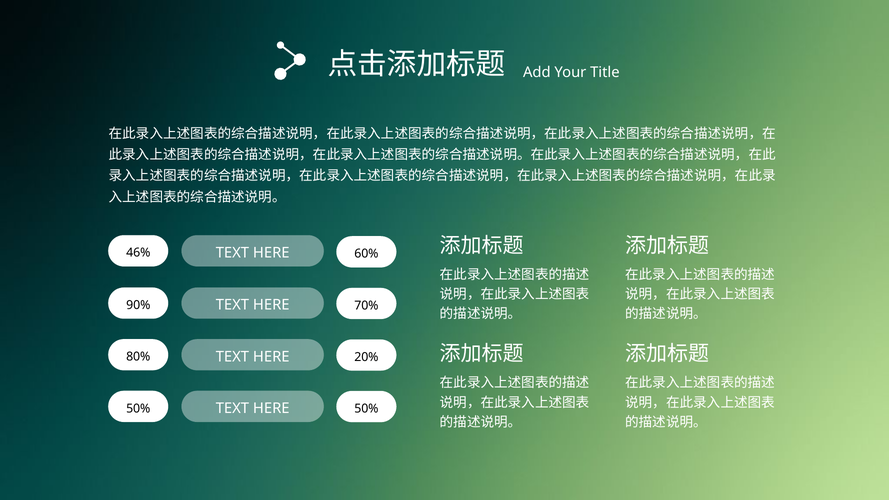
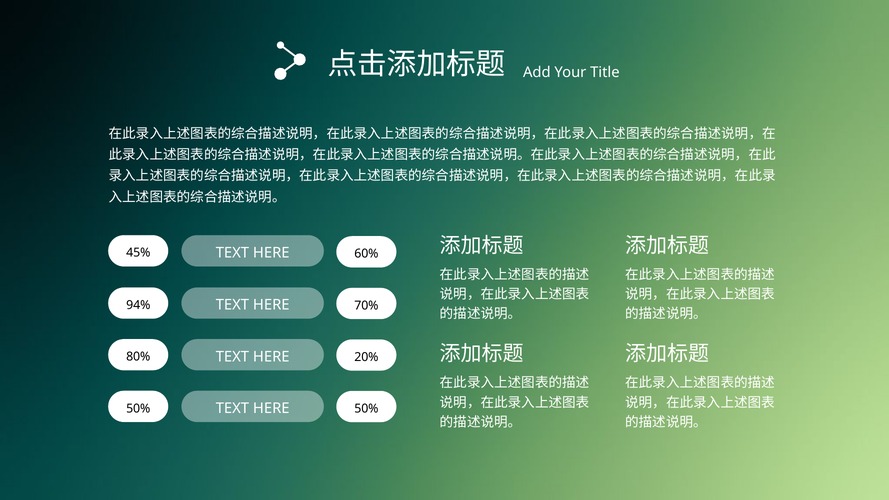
46%: 46% -> 45%
90%: 90% -> 94%
